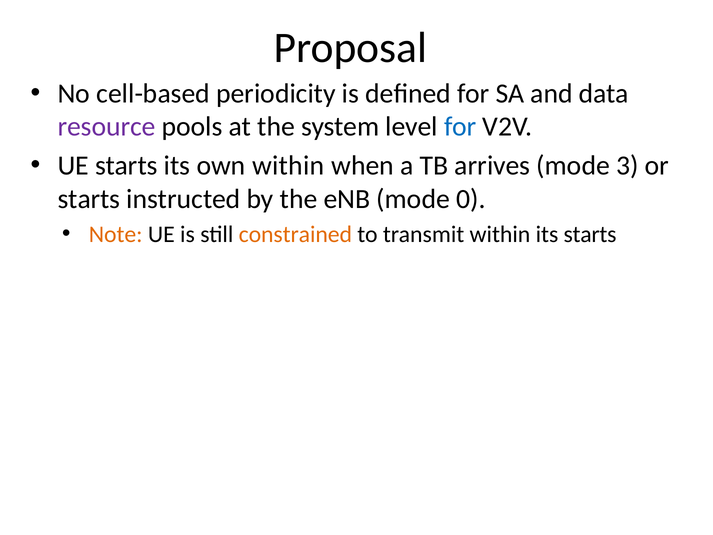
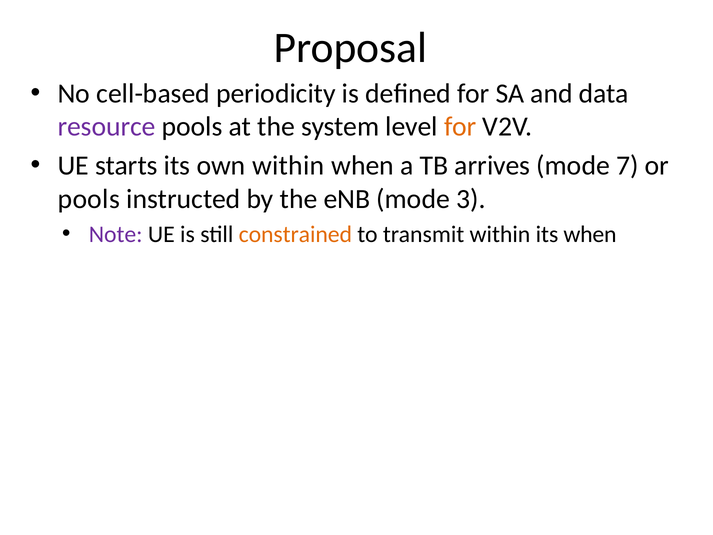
for at (460, 127) colour: blue -> orange
3: 3 -> 7
starts at (89, 199): starts -> pools
0: 0 -> 3
Note colour: orange -> purple
its starts: starts -> when
